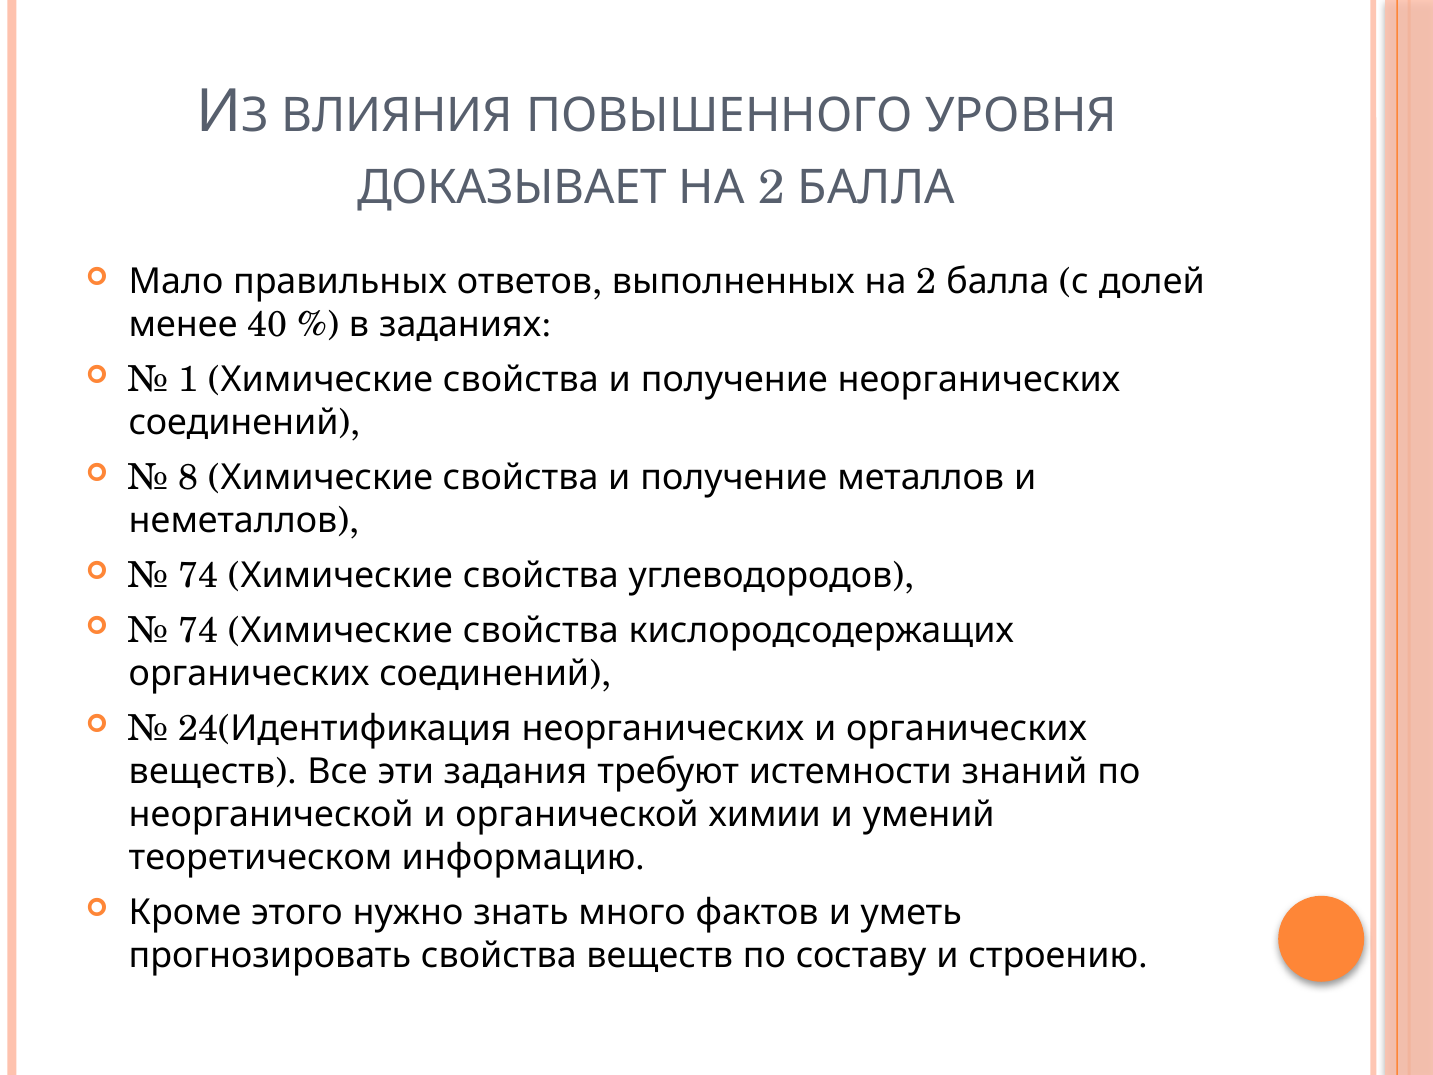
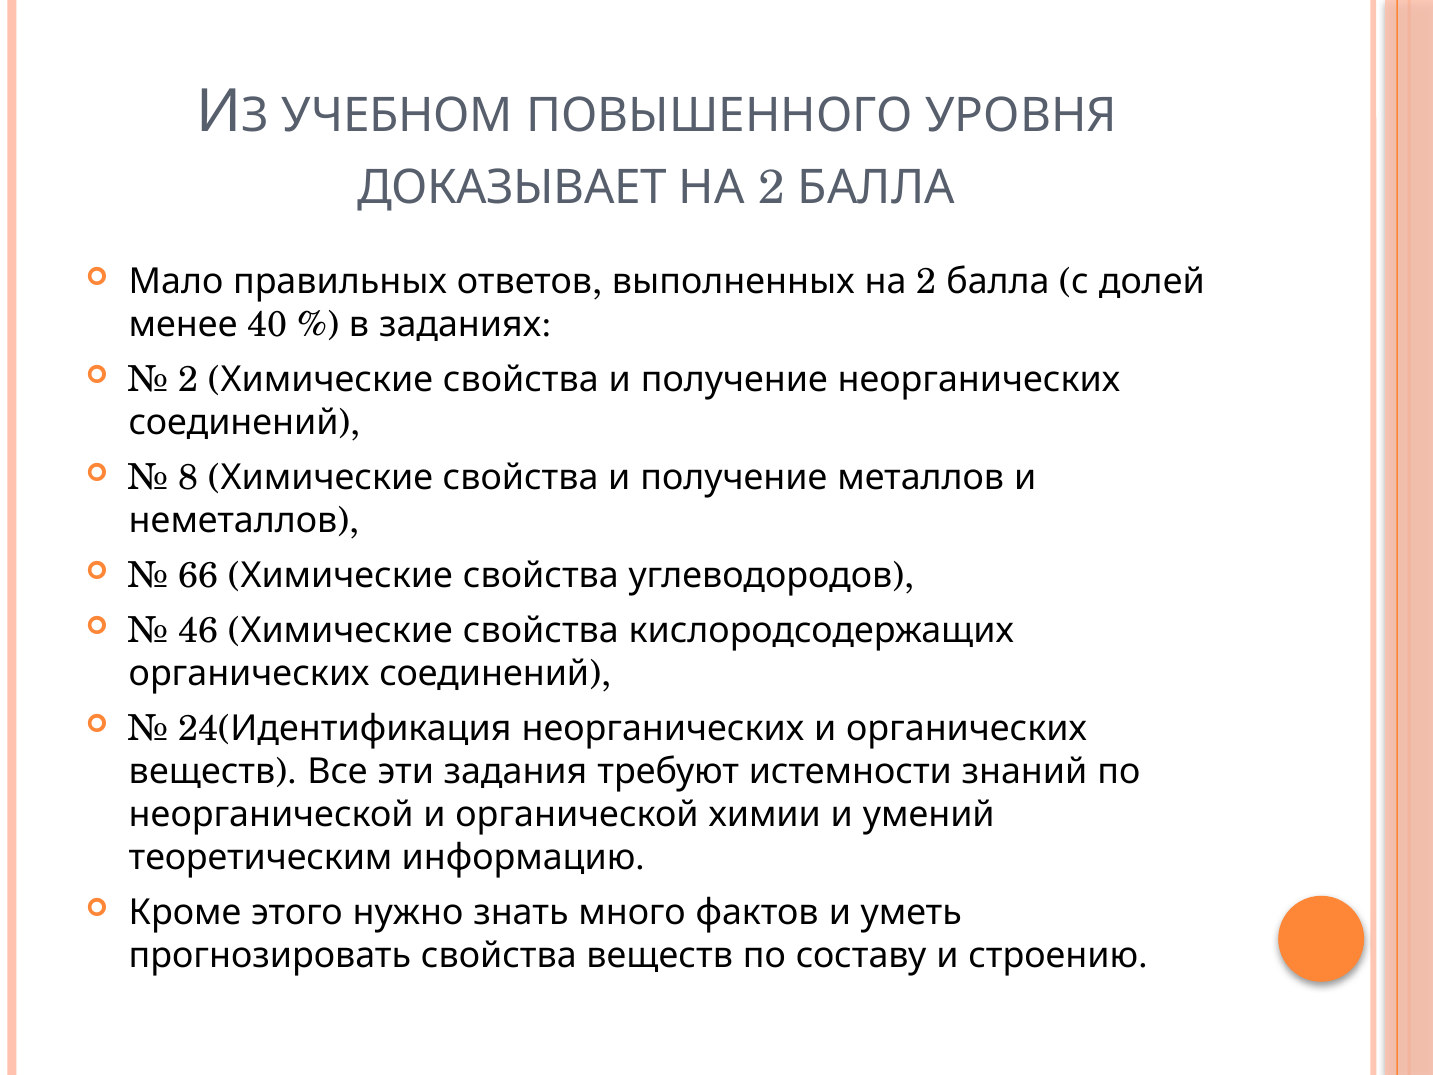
ВЛИЯНИЯ: ВЛИЯНИЯ -> УЧЕБНОМ
1 at (189, 380): 1 -> 2
74 at (199, 576): 74 -> 66
74 at (199, 631): 74 -> 46
теоретическом: теоретическом -> теоретическим
